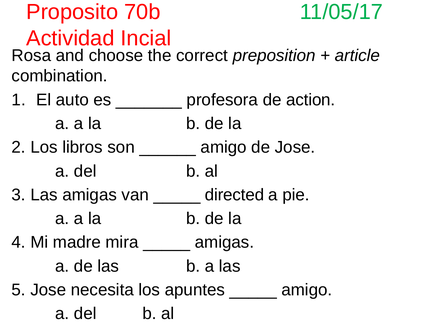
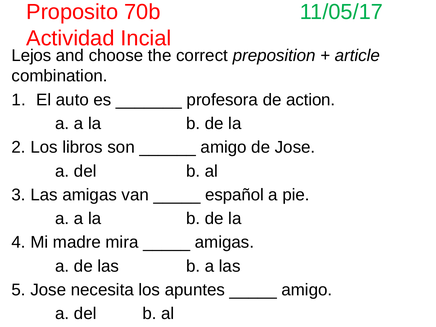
Rosa: Rosa -> Lejos
directed: directed -> español
